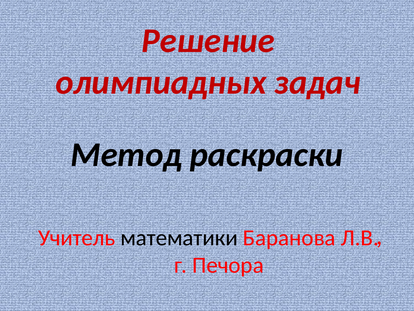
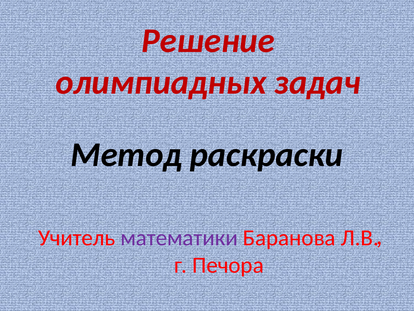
математики colour: black -> purple
